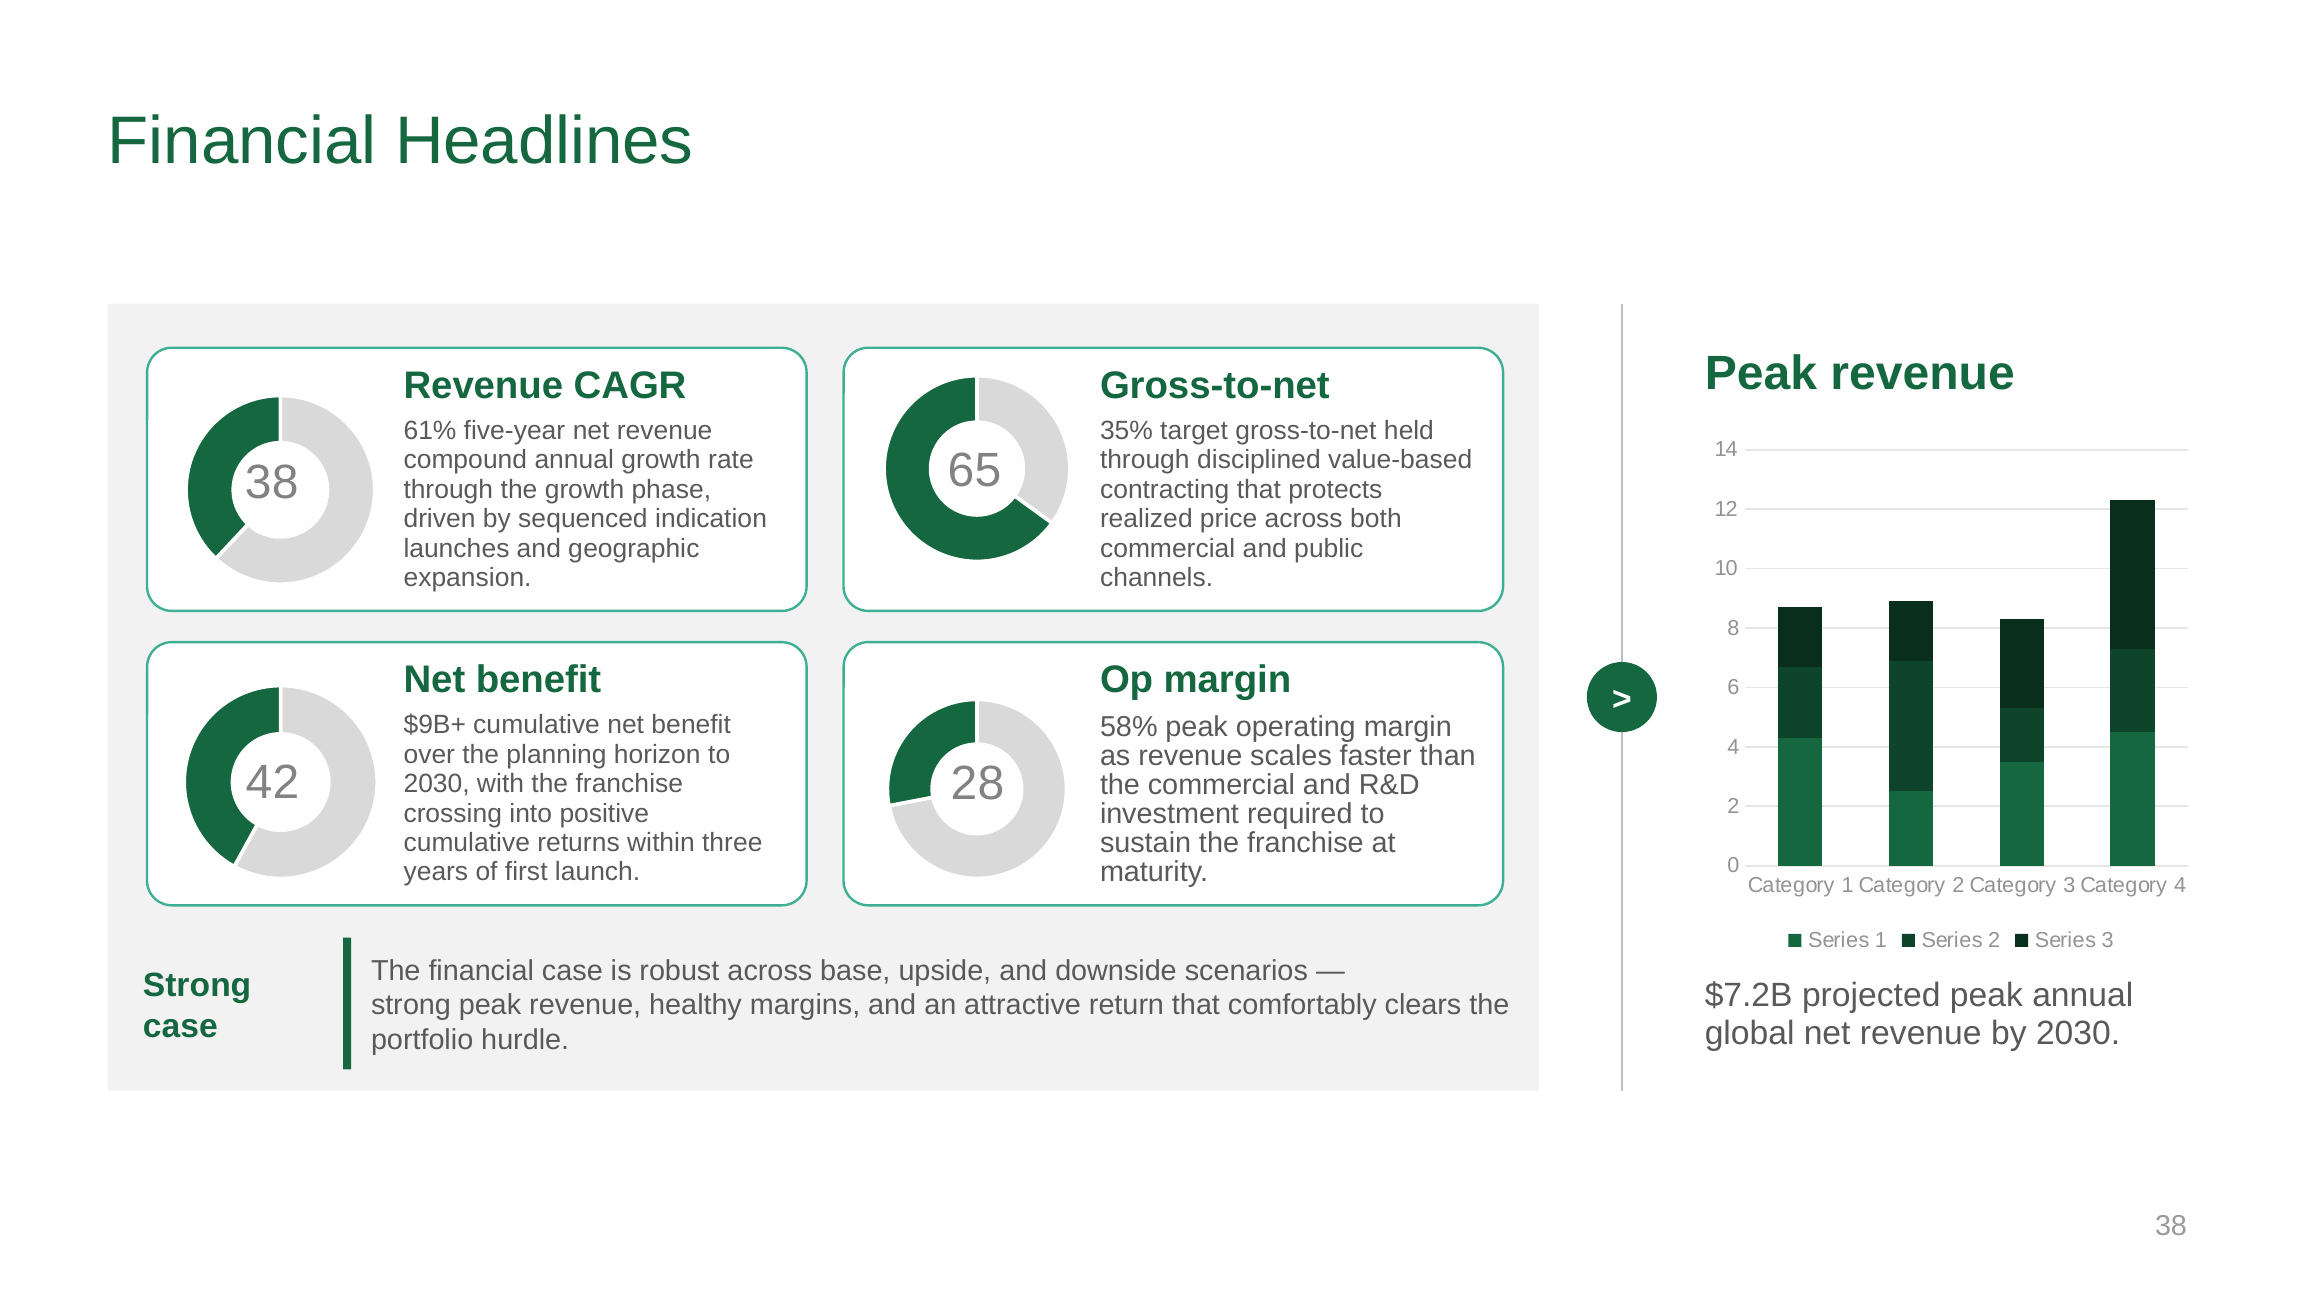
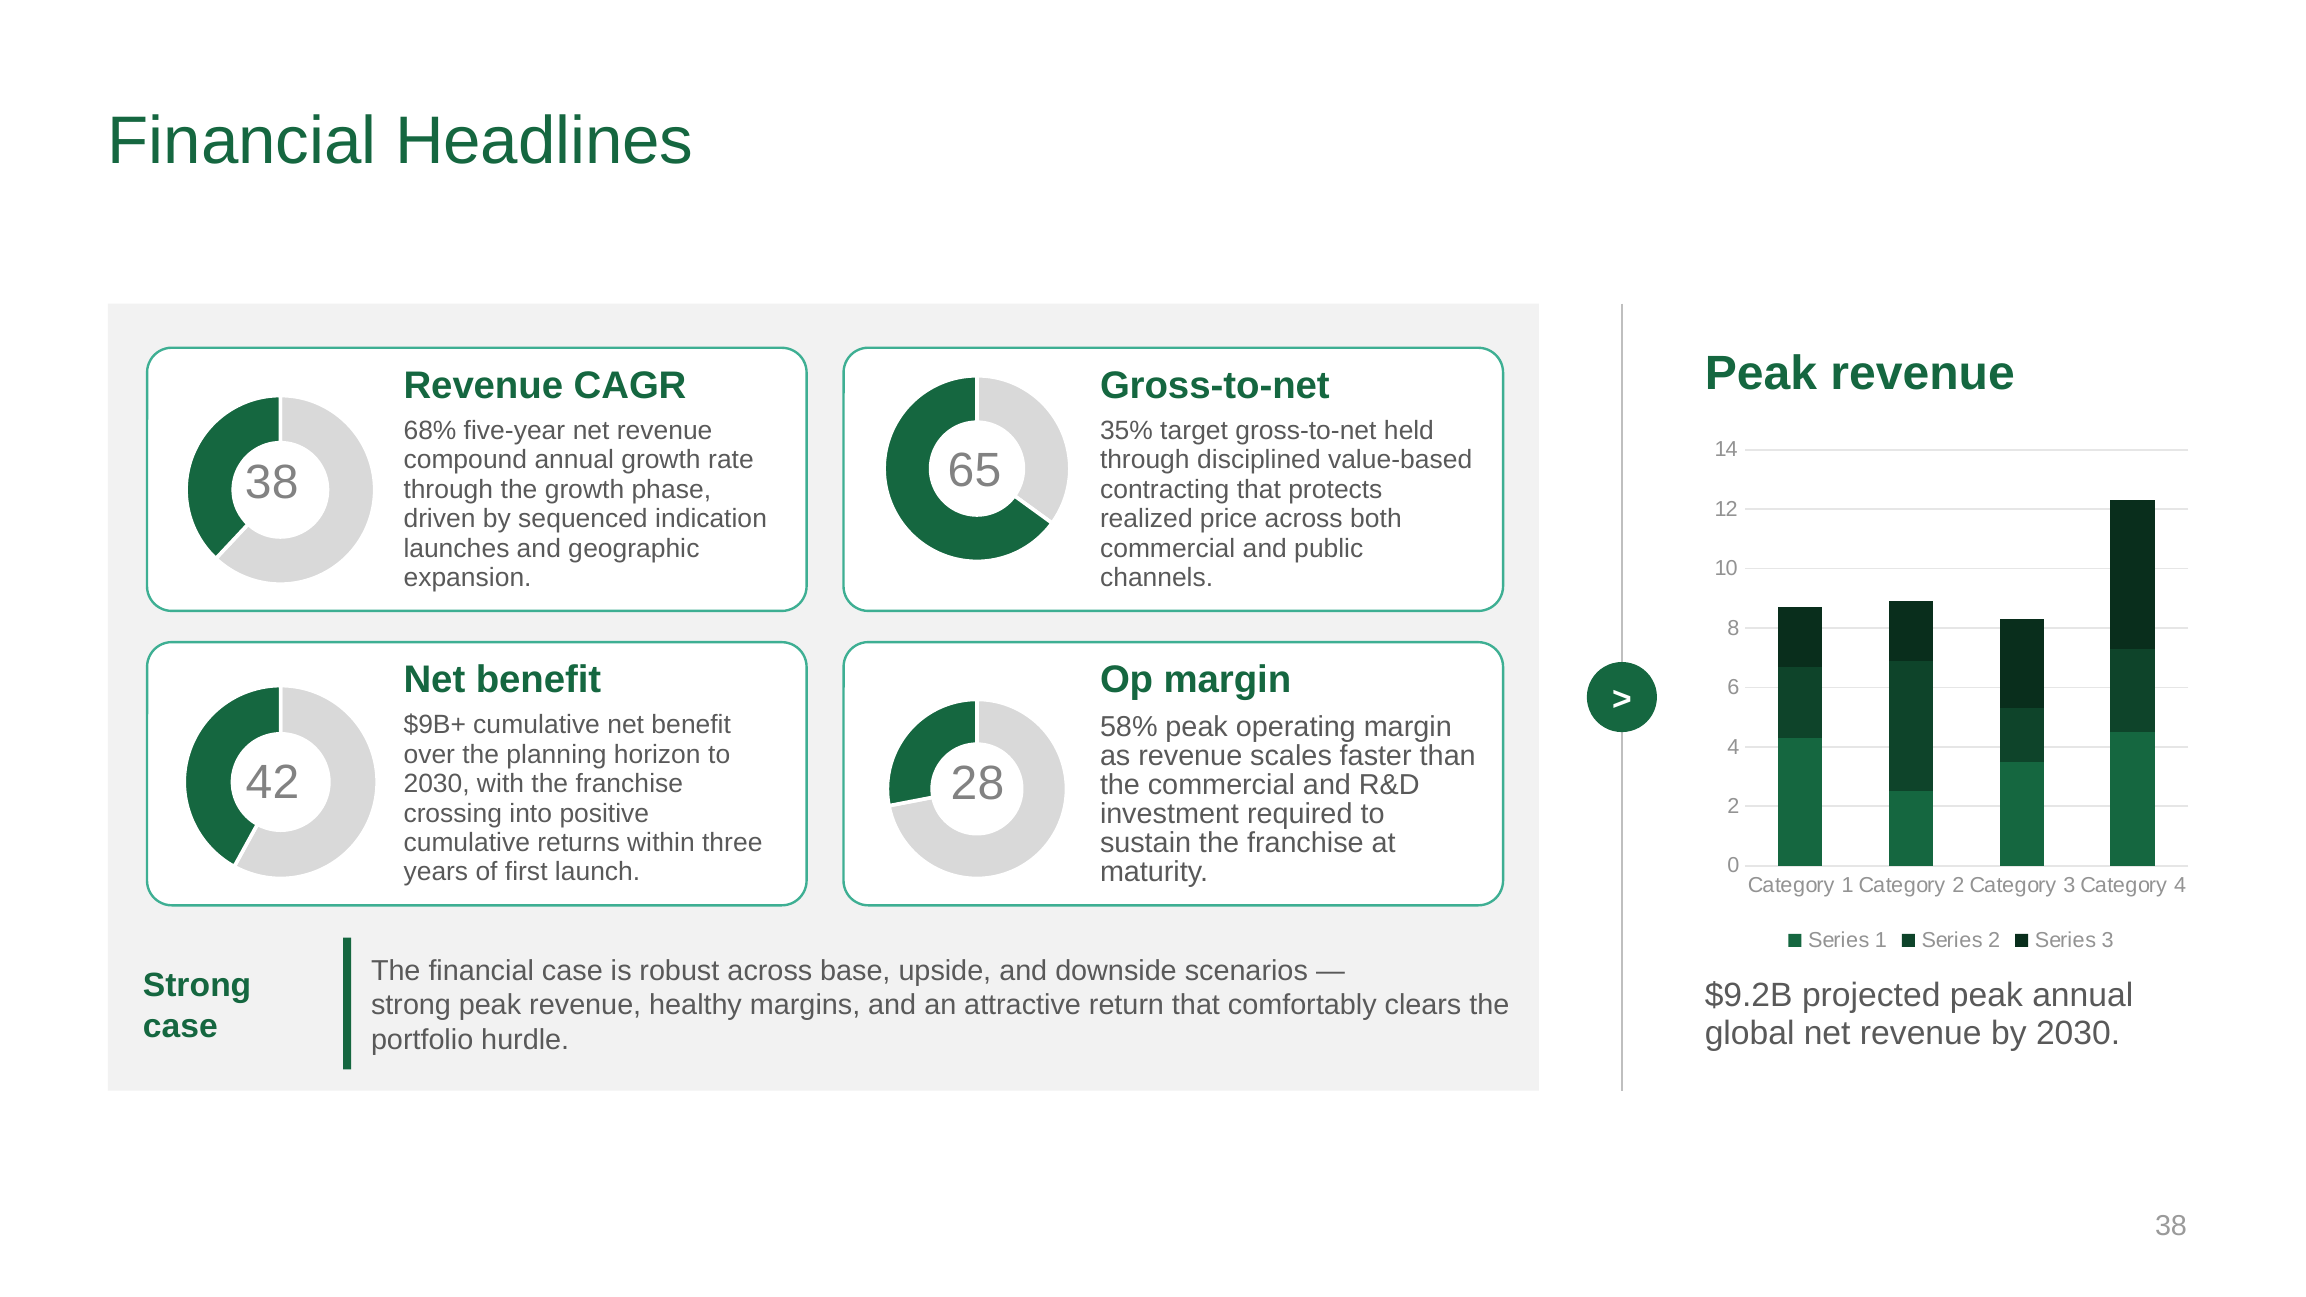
61%: 61% -> 68%
$7.2B: $7.2B -> $9.2B
